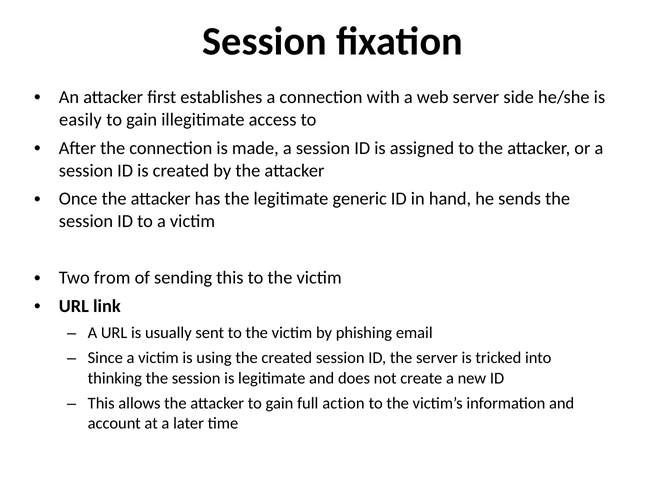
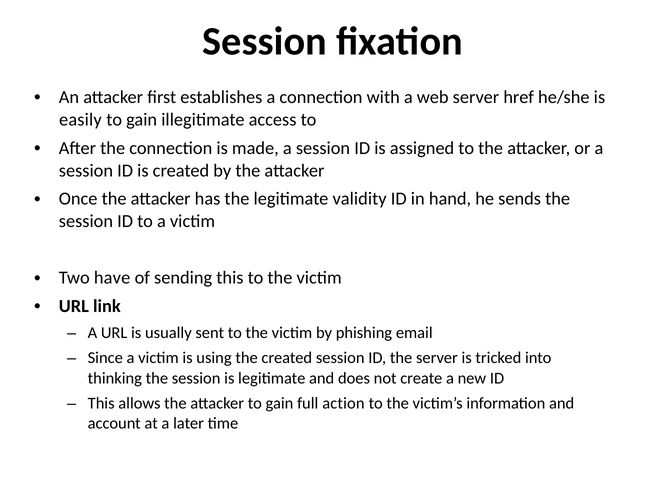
side: side -> href
generic: generic -> validity
from: from -> have
